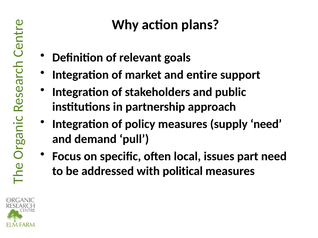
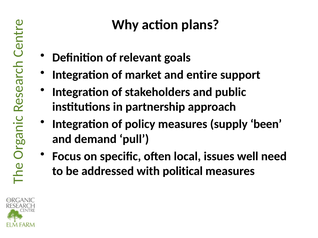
supply need: need -> been
part: part -> well
